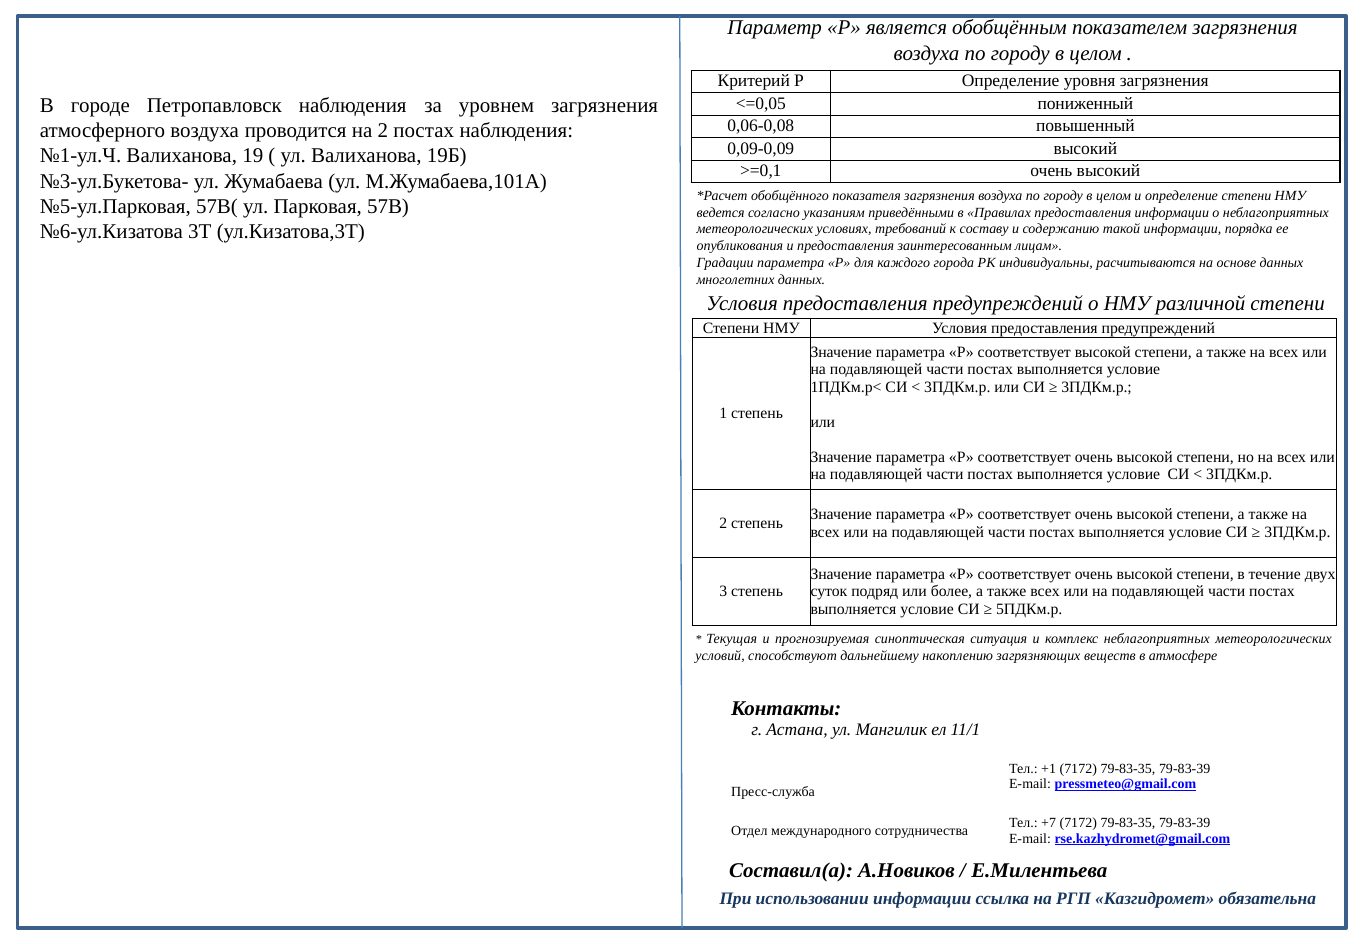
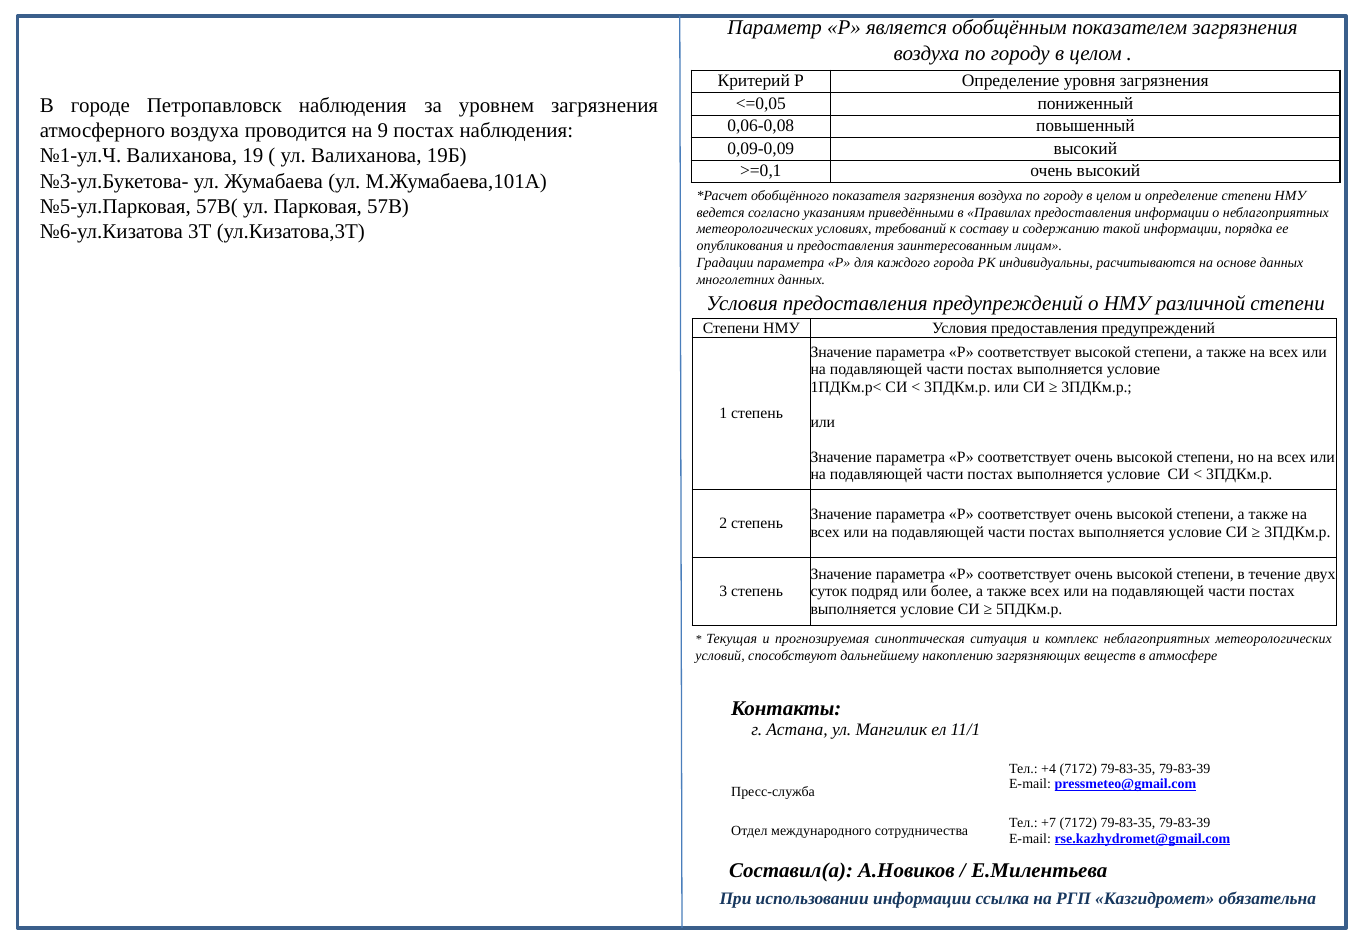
на 2: 2 -> 9
+1: +1 -> +4
